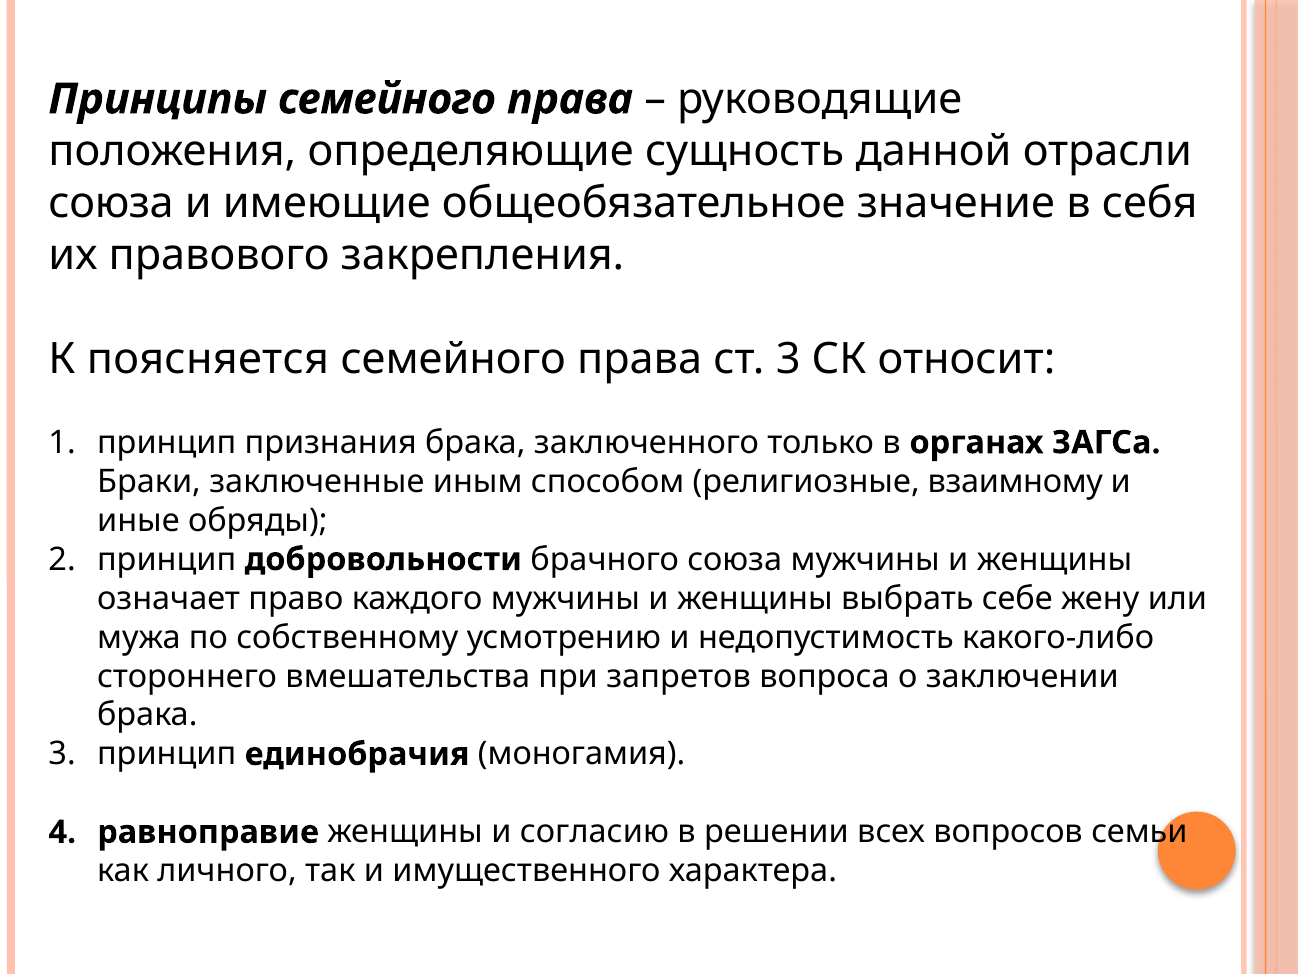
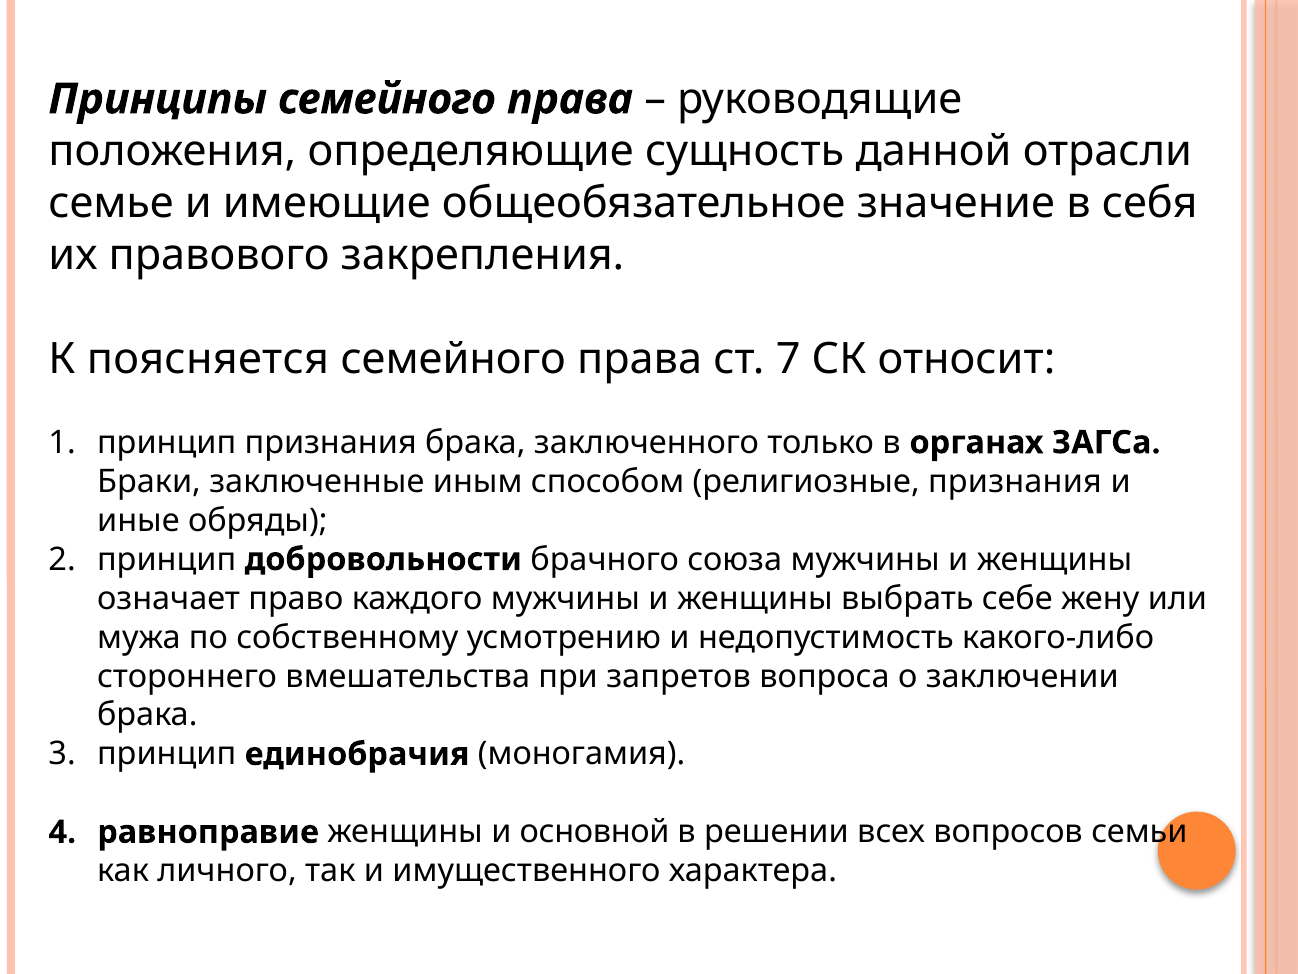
союза at (111, 203): союза -> семье
ст 3: 3 -> 7
религиозные взаимному: взаимному -> признания
согласию: согласию -> основной
